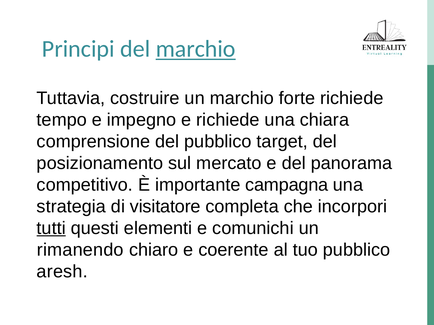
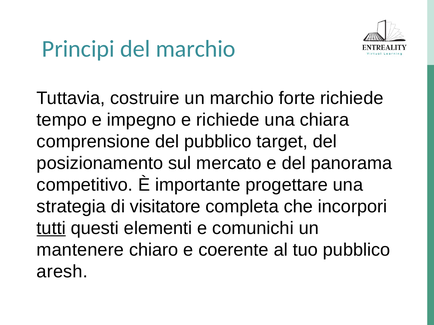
marchio at (196, 49) underline: present -> none
campagna: campagna -> progettare
rimanendo: rimanendo -> mantenere
